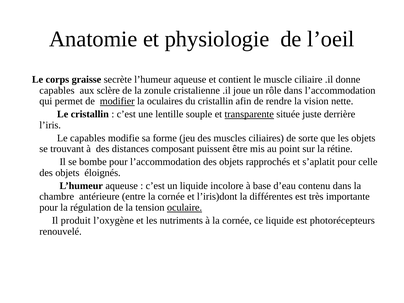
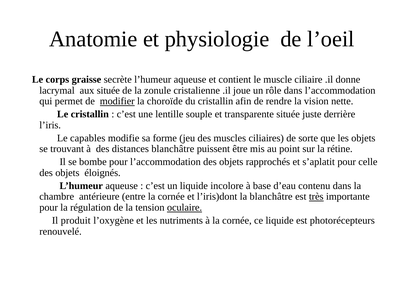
capables at (57, 90): capables -> lacrymal
aux sclère: sclère -> située
oculaires: oculaires -> choroïde
transparente underline: present -> none
distances composant: composant -> blanchâtre
la différentes: différentes -> blanchâtre
très underline: none -> present
